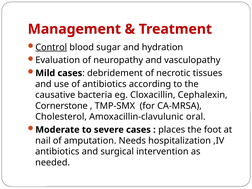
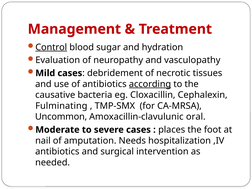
according underline: none -> present
Cornerstone: Cornerstone -> Fulminating
Cholesterol: Cholesterol -> Uncommon
